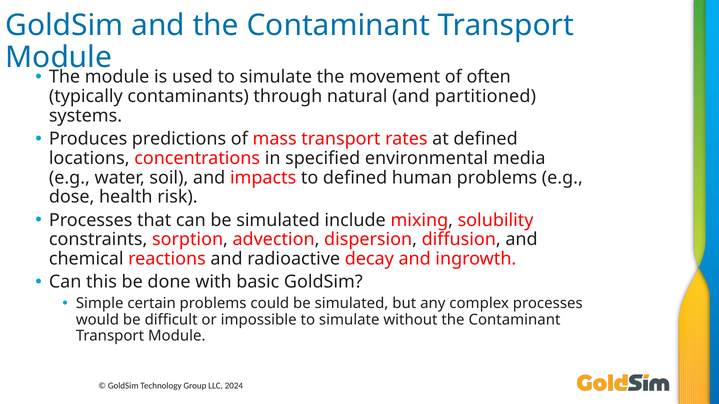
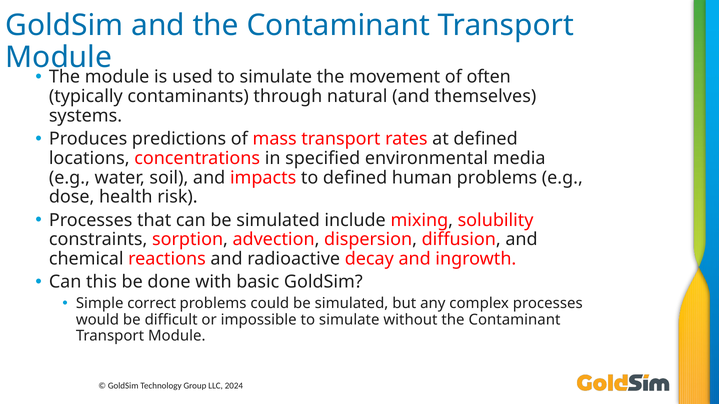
partitioned: partitioned -> themselves
certain: certain -> correct
